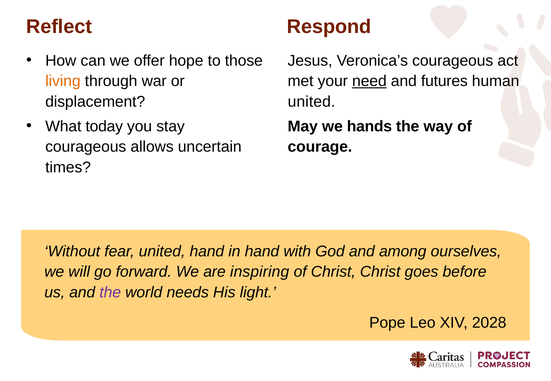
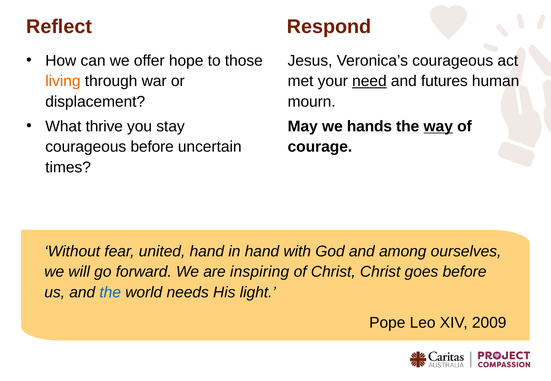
united at (312, 102): united -> mourn
today: today -> thrive
way underline: none -> present
courageous allows: allows -> before
the at (110, 293) colour: purple -> blue
2028: 2028 -> 2009
